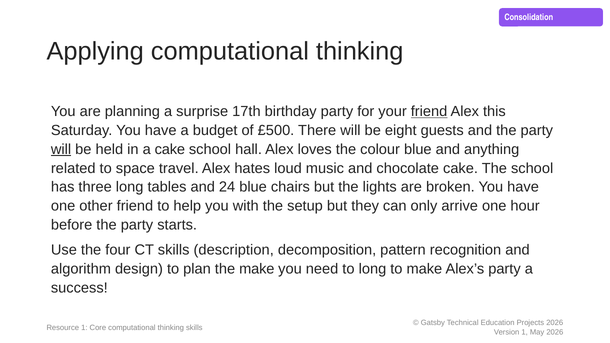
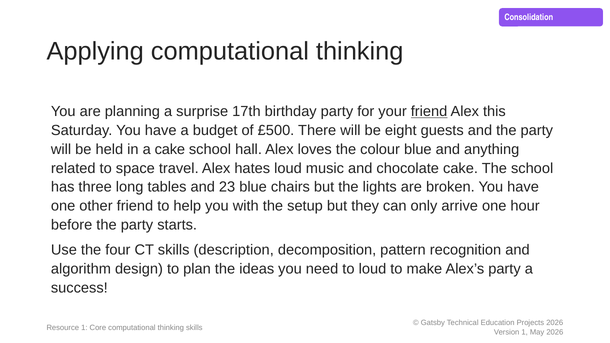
will at (61, 149) underline: present -> none
24: 24 -> 23
the make: make -> ideas
to long: long -> loud
